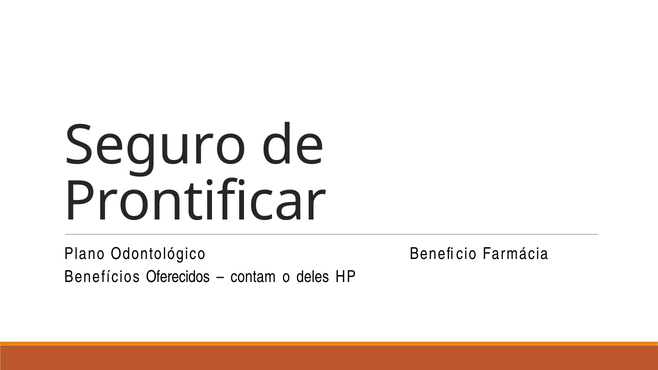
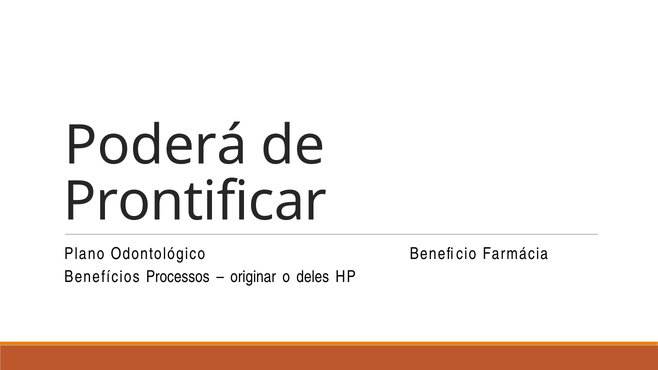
Seguro: Seguro -> Poderá
Oferecidos: Oferecidos -> Processos
contam: contam -> originar
